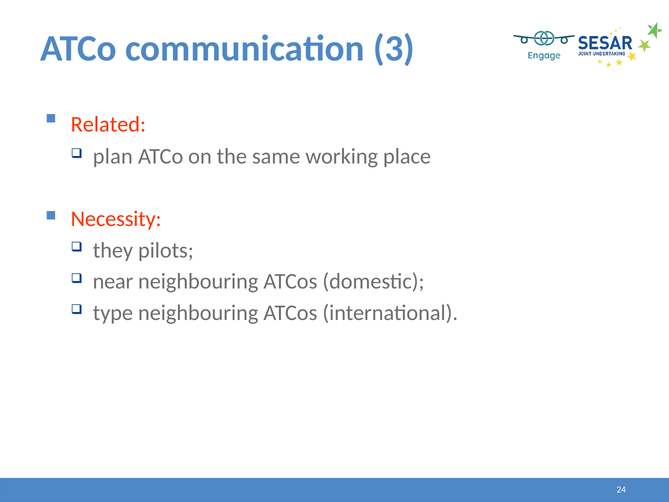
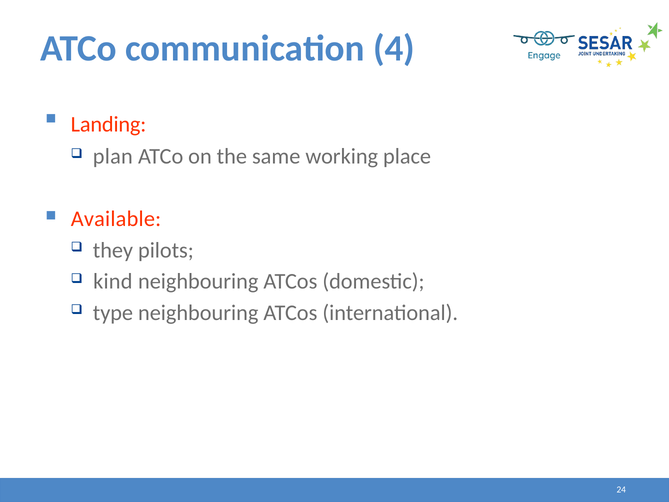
3: 3 -> 4
Related: Related -> Landing
Necessity: Necessity -> Available
near: near -> kind
